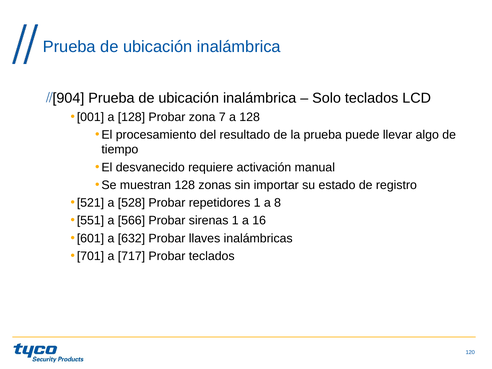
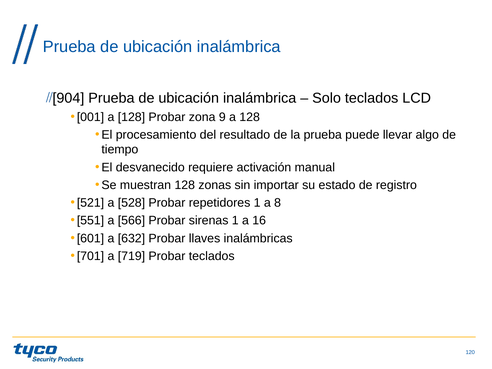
7: 7 -> 9
717: 717 -> 719
